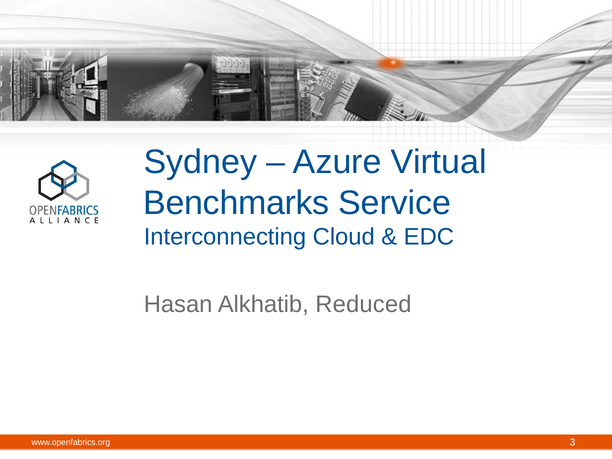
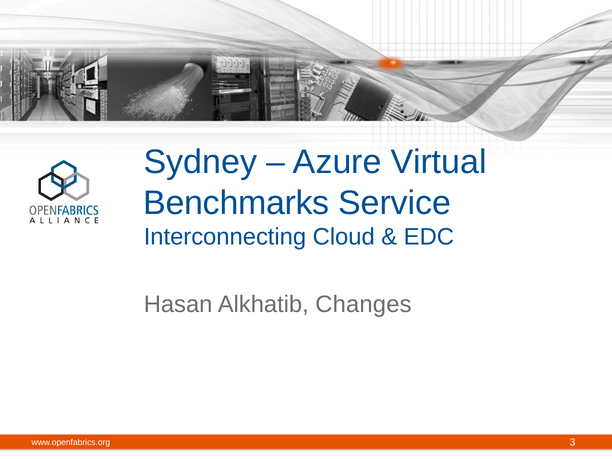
Reduced: Reduced -> Changes
